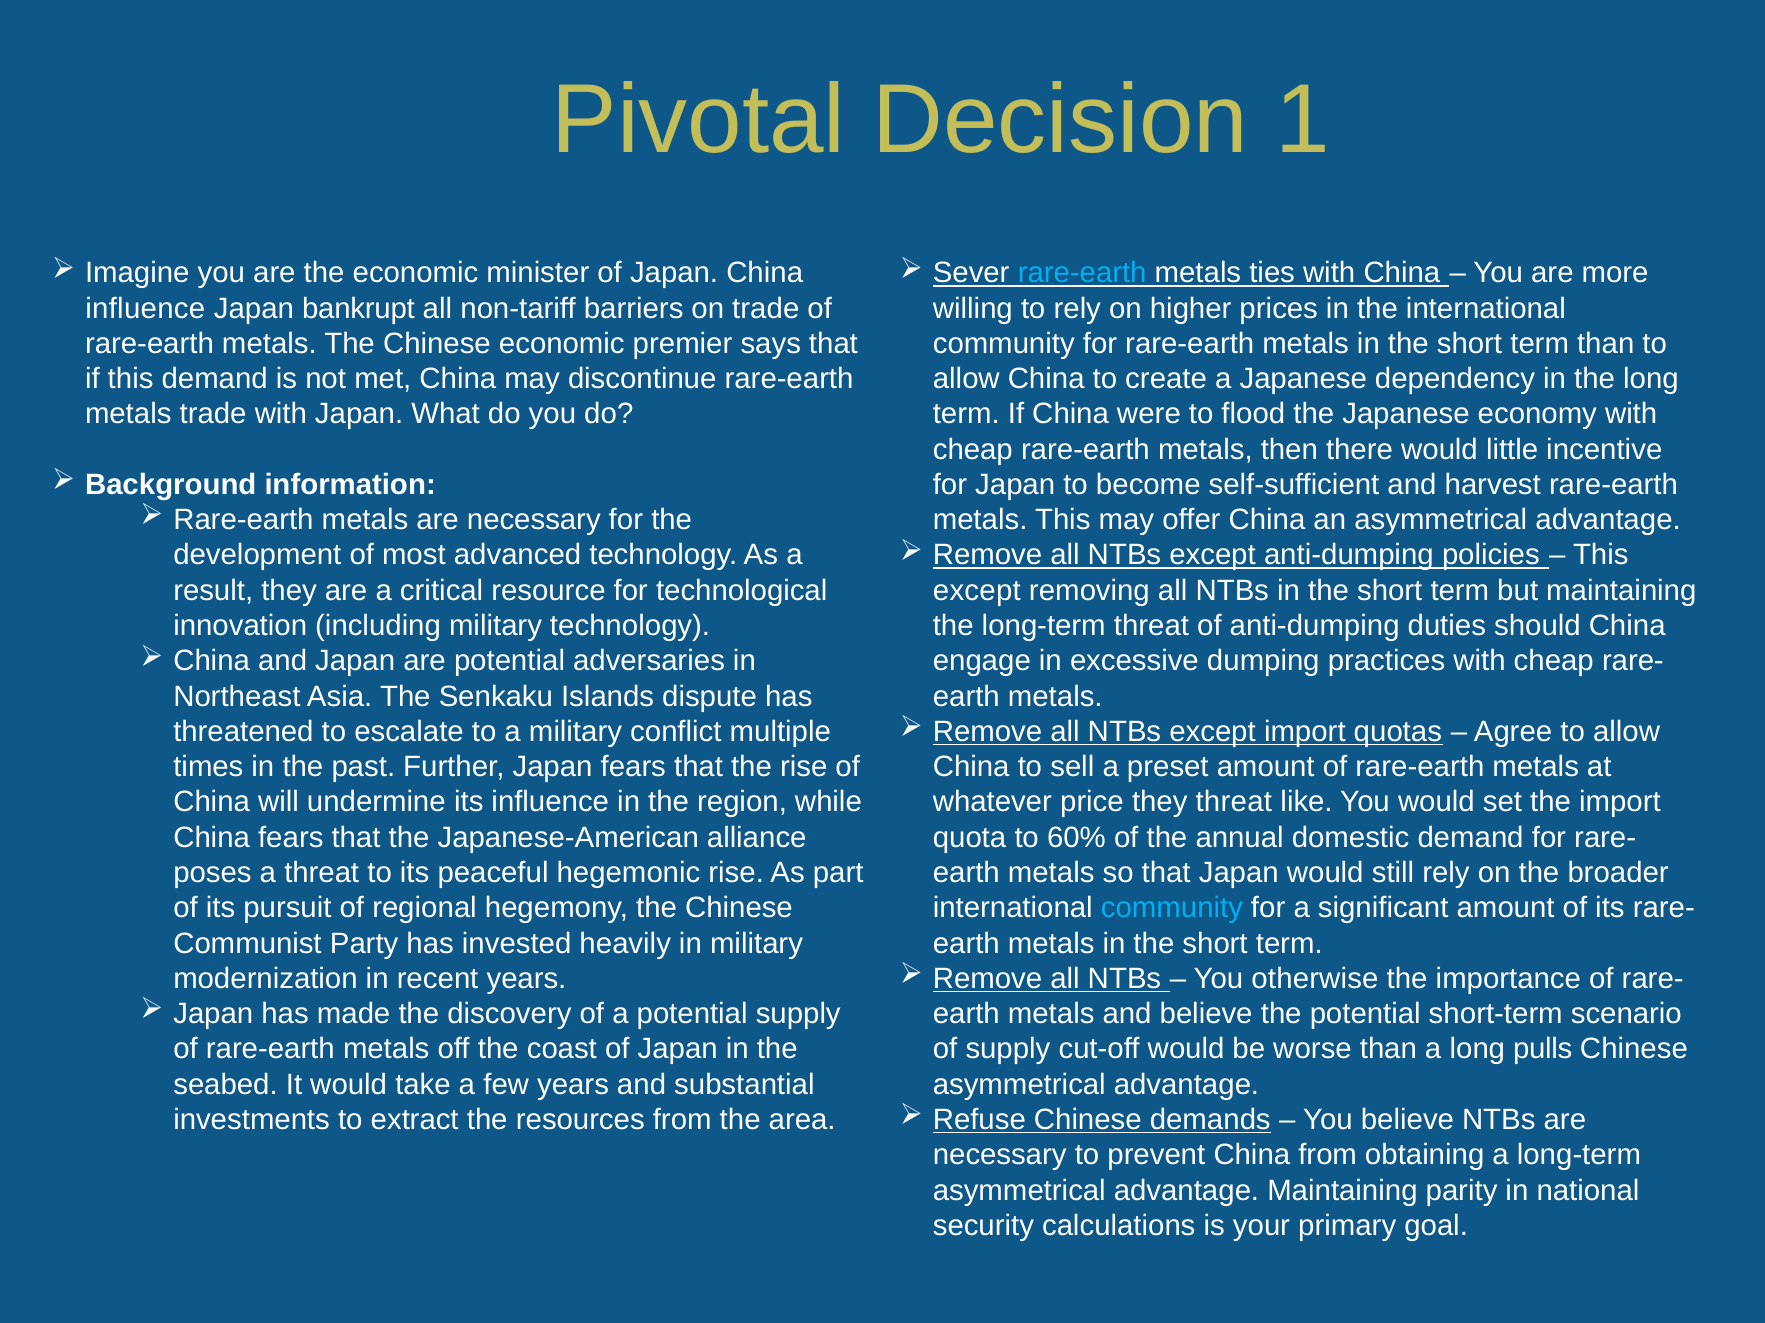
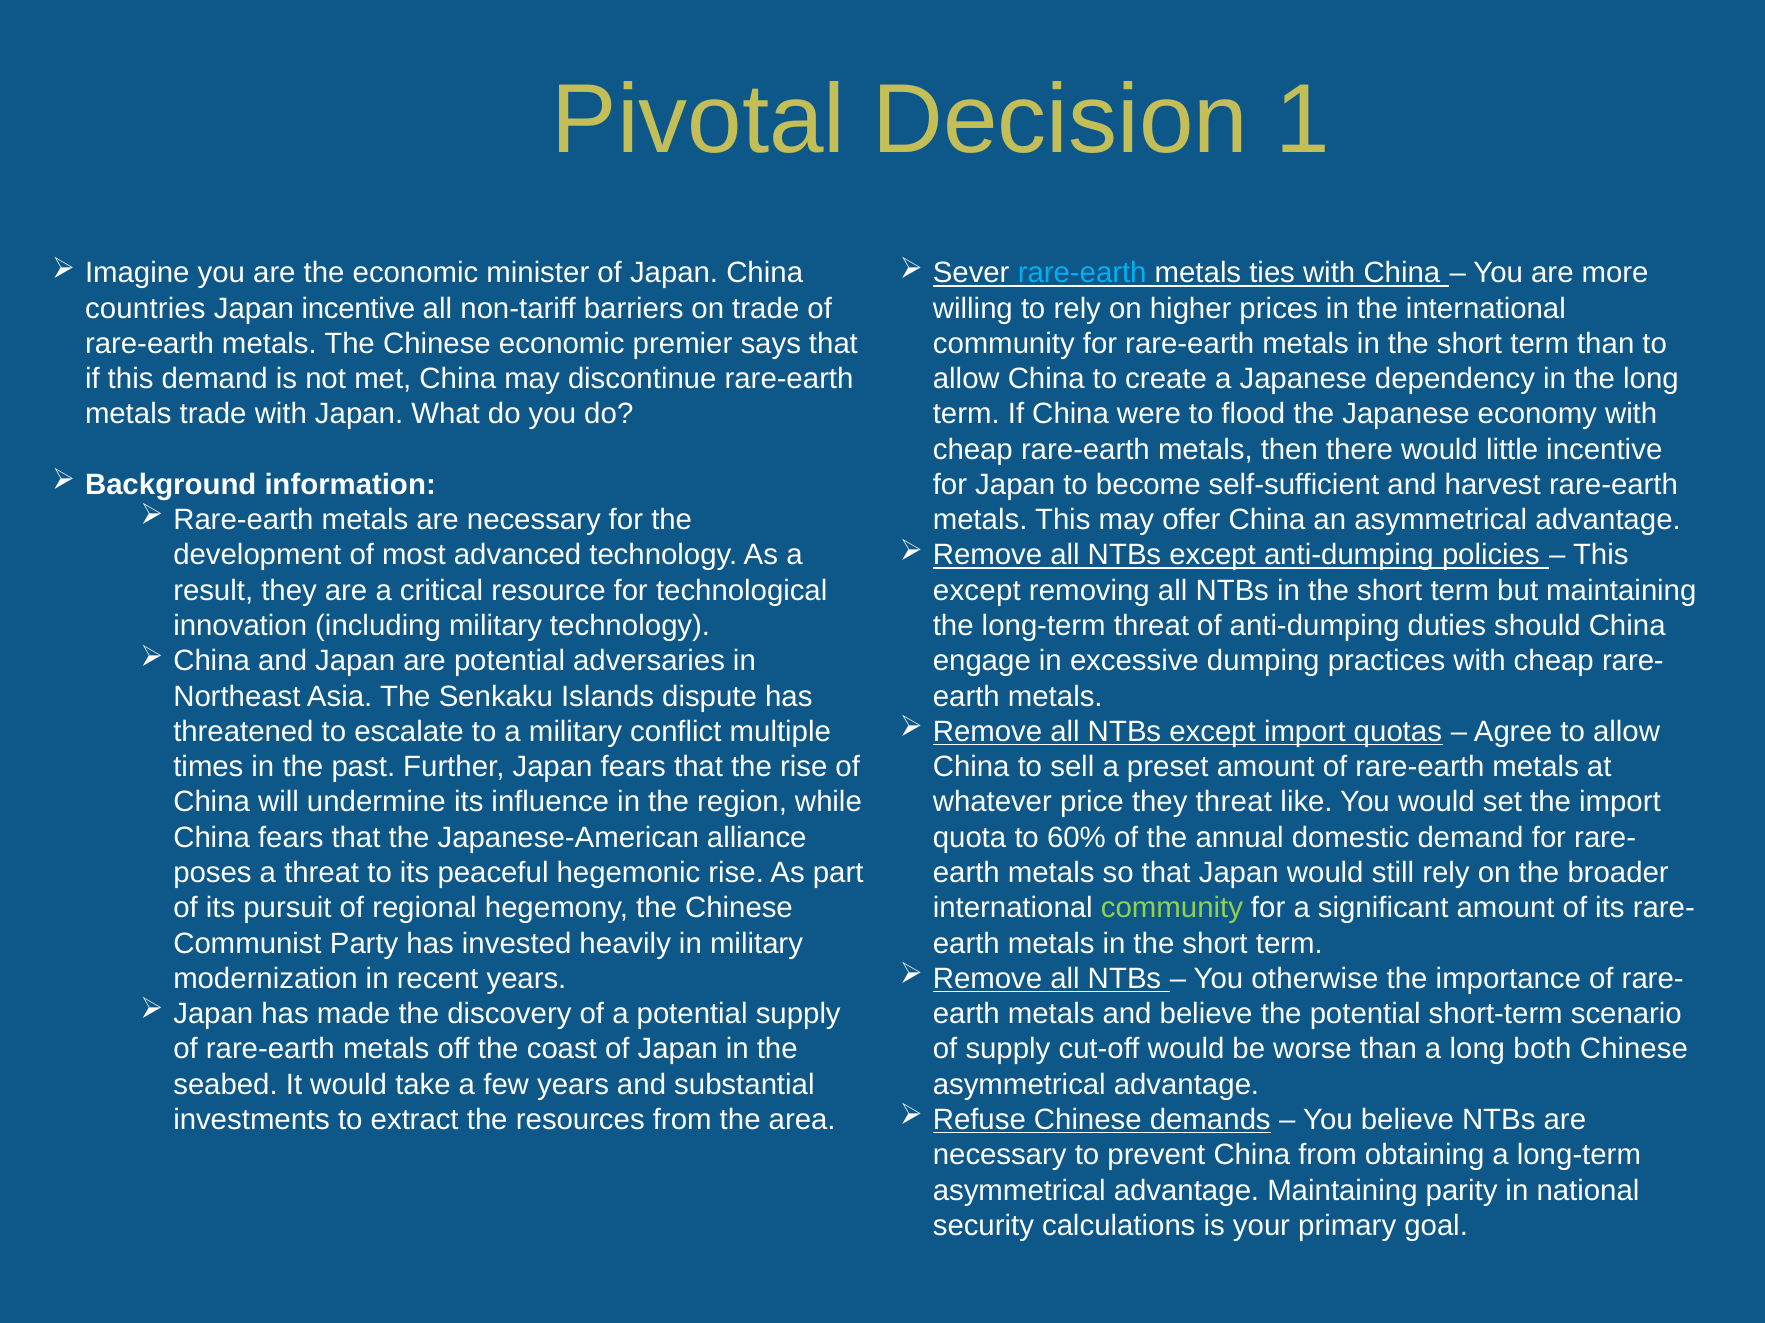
influence at (145, 308): influence -> countries
Japan bankrupt: bankrupt -> incentive
community at (1172, 909) colour: light blue -> light green
pulls: pulls -> both
